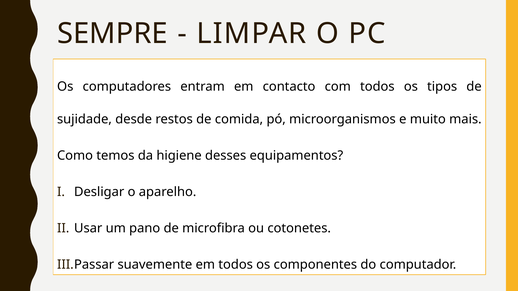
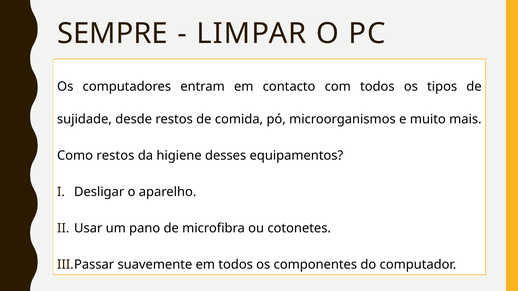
Como temos: temos -> restos
